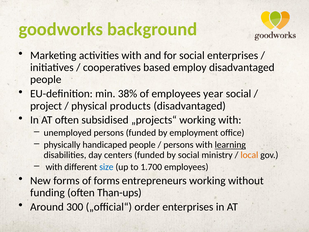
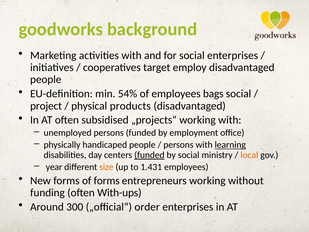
based: based -> target
38%: 38% -> 54%
year: year -> bags
funded at (149, 155) underline: none -> present
with at (54, 167): with -> year
size colour: blue -> orange
1.700: 1.700 -> 1.431
Than-ups: Than-ups -> With-ups
